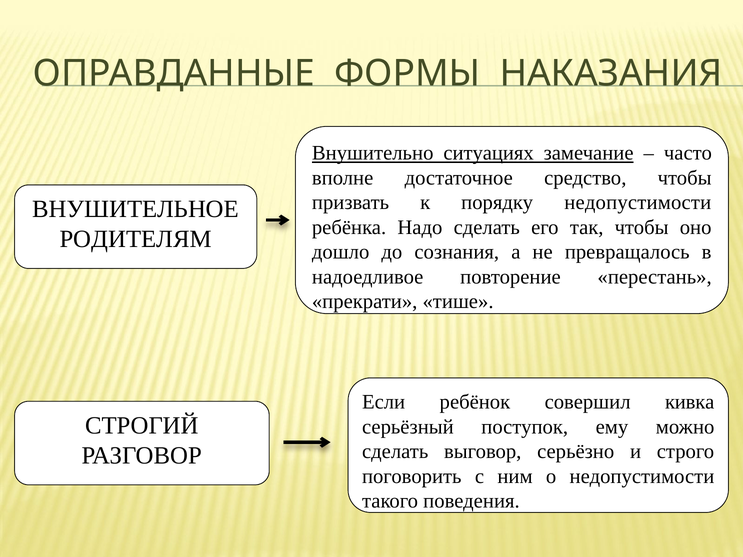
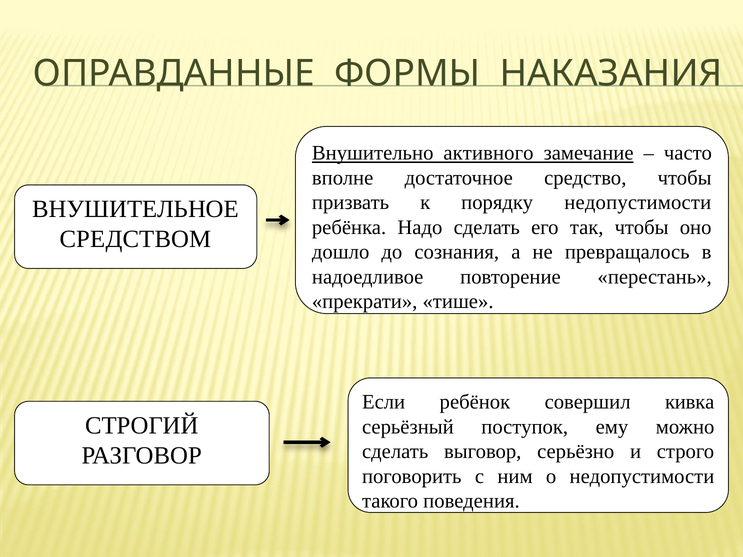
ситуациях: ситуациях -> активного
РОДИТЕЛЯМ: РОДИТЕЛЯМ -> СРЕДСТВОМ
